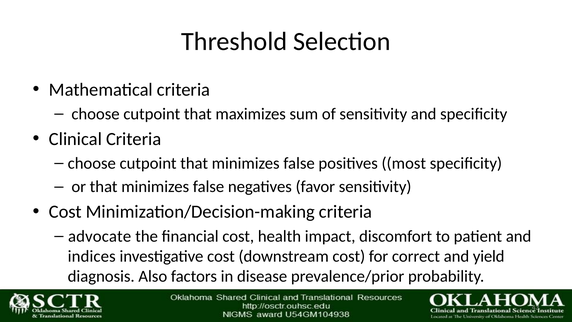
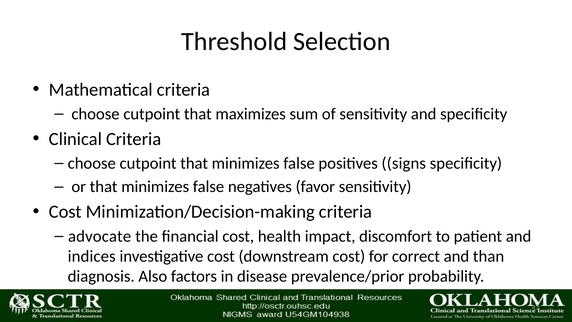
most: most -> signs
yield: yield -> than
